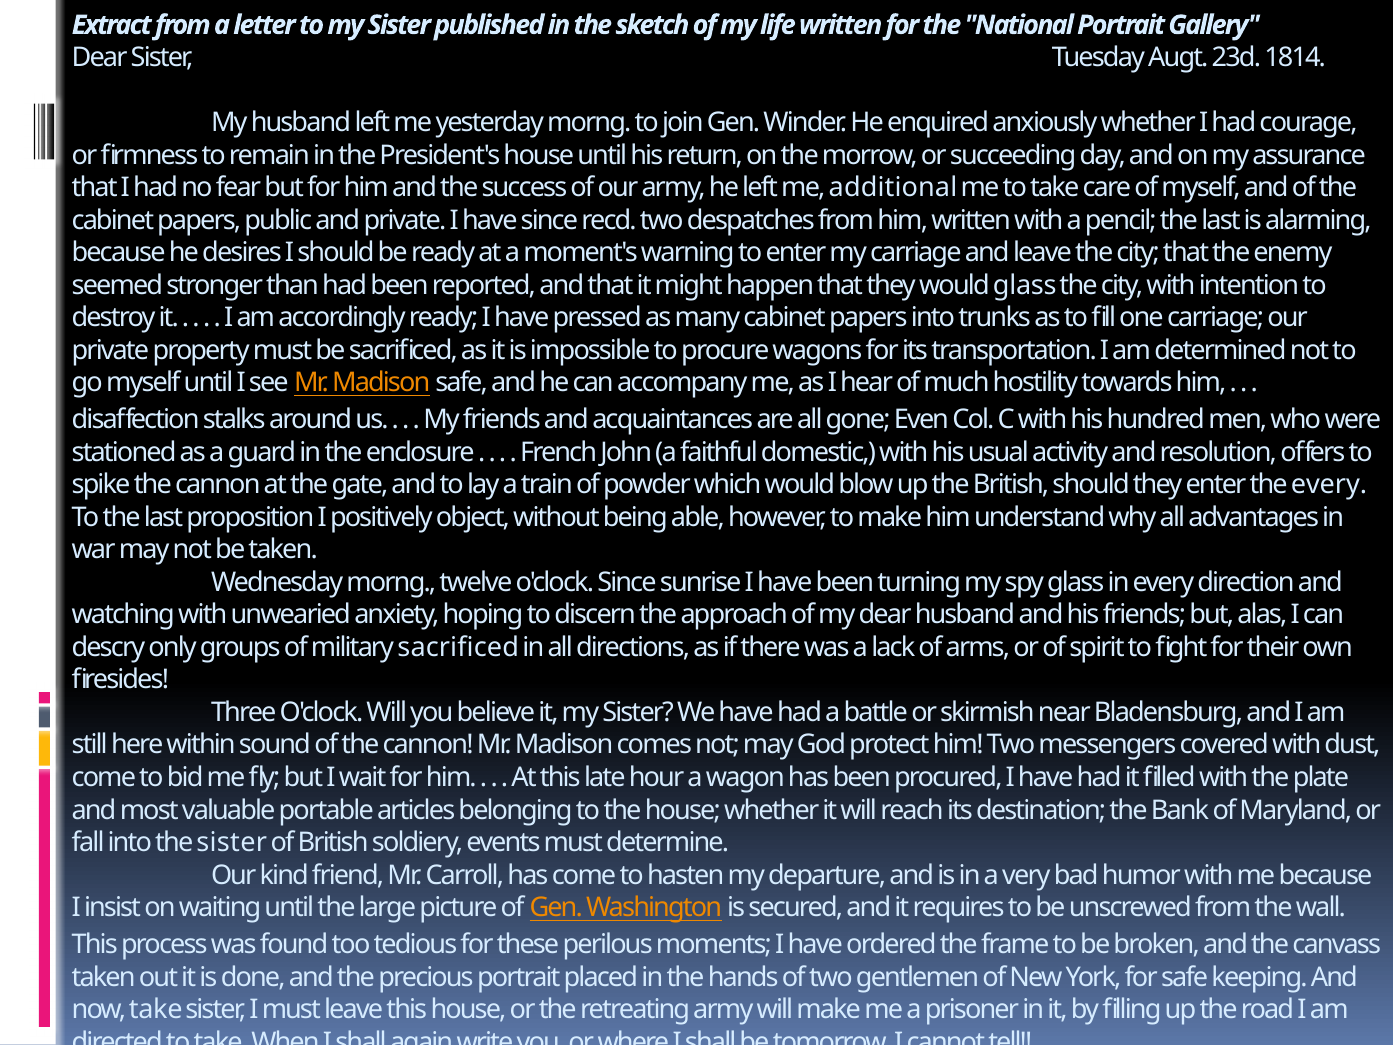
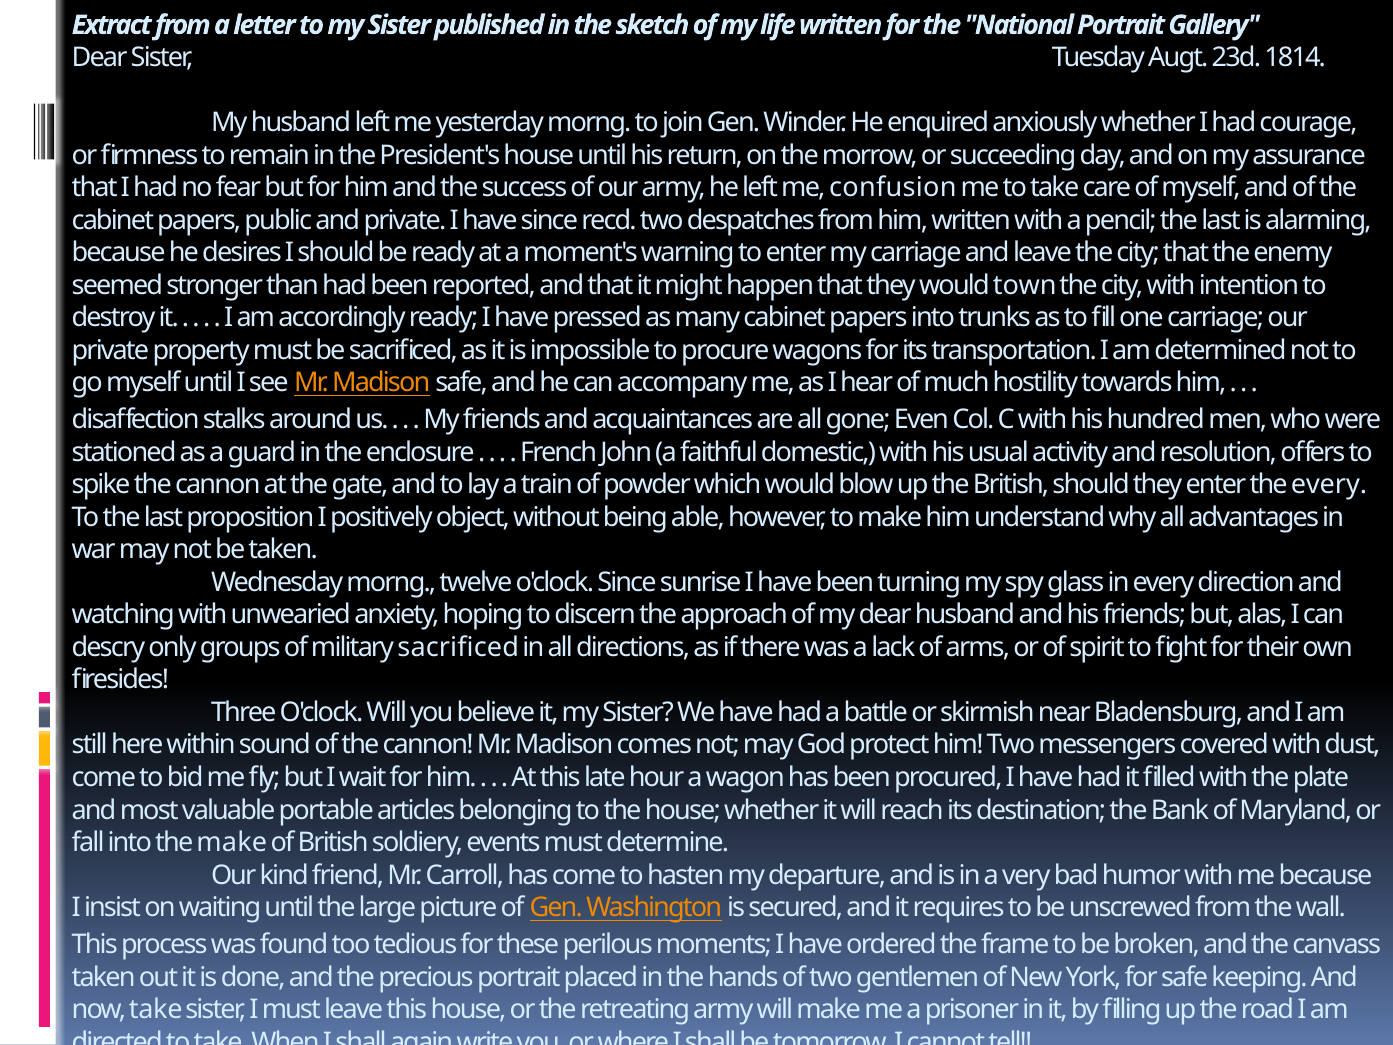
additional: additional -> confusion
would glass: glass -> town
the sister: sister -> make
